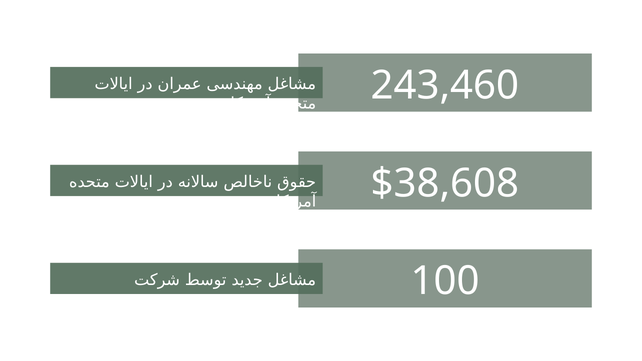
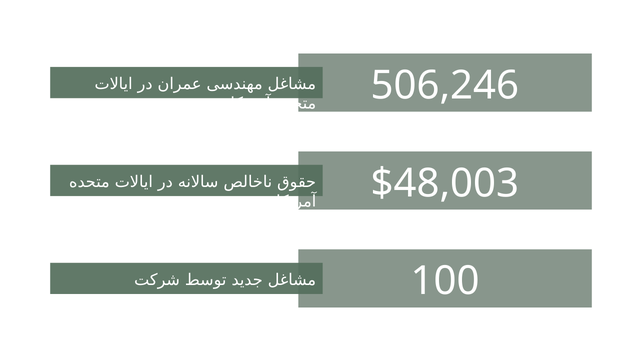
243,460: 243,460 -> 506,246
$38,608: $38,608 -> $48,003
